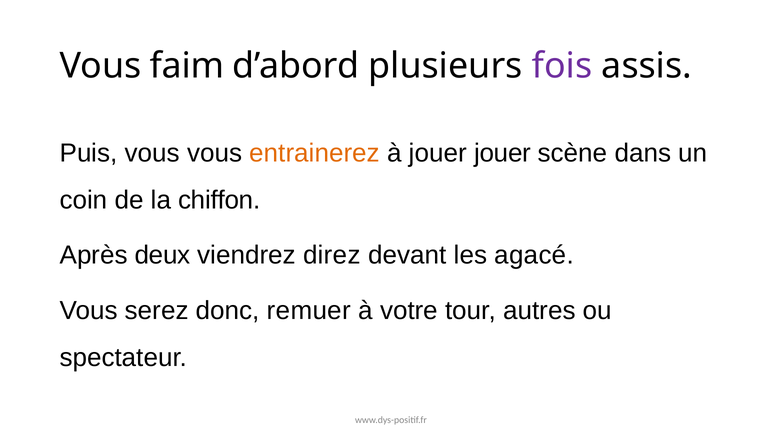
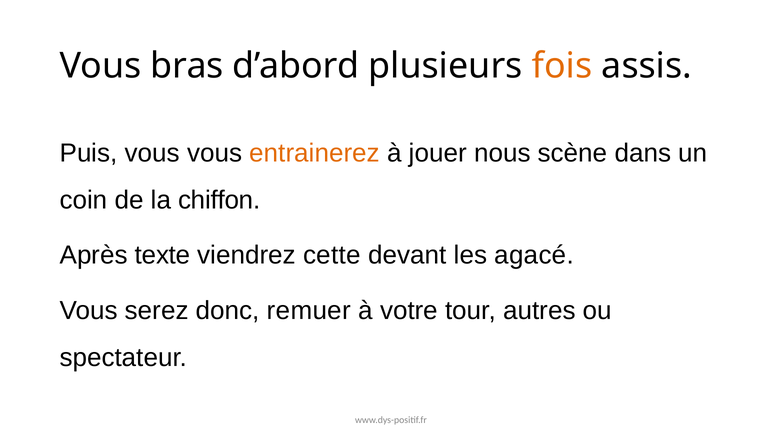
faim: faim -> bras
fois colour: purple -> orange
jouer jouer: jouer -> nous
deux: deux -> texte
direz: direz -> cette
